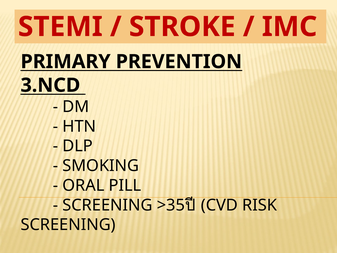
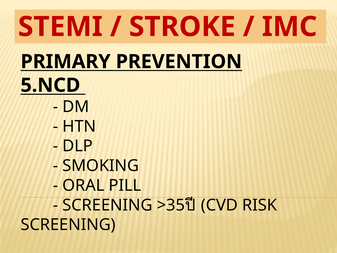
3.NCD: 3.NCD -> 5.NCD
